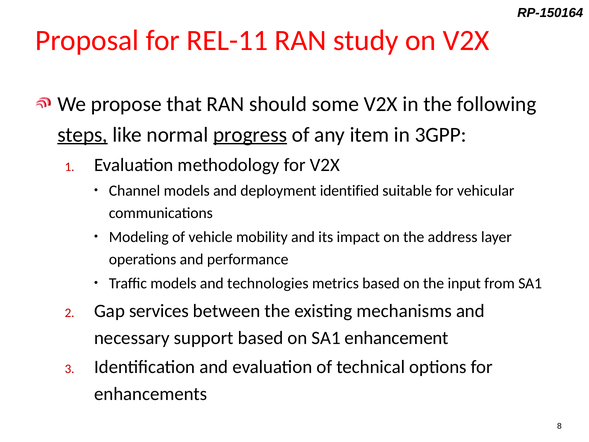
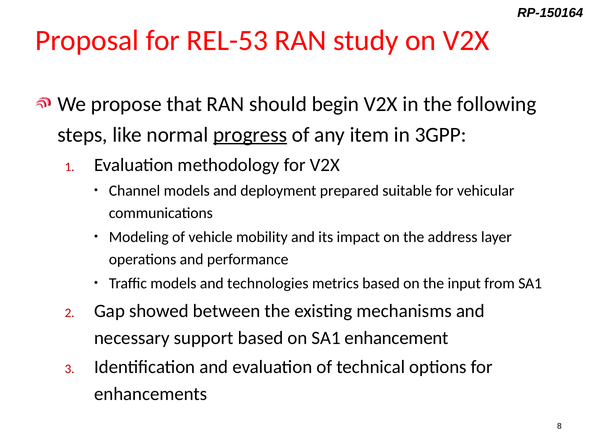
REL-11: REL-11 -> REL-53
some: some -> begin
steps underline: present -> none
identified: identified -> prepared
services: services -> showed
